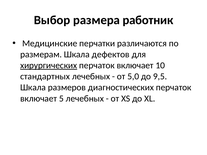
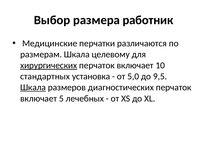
дефектов: дефектов -> целевому
стандартных лечебных: лечебных -> установка
Шкала at (33, 88) underline: none -> present
